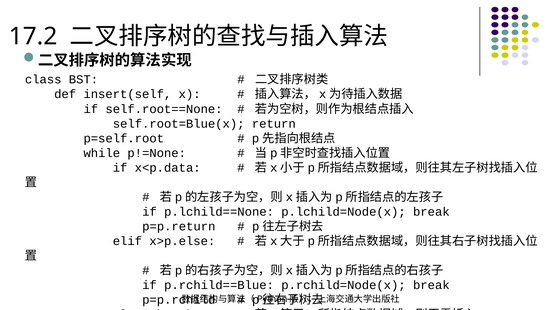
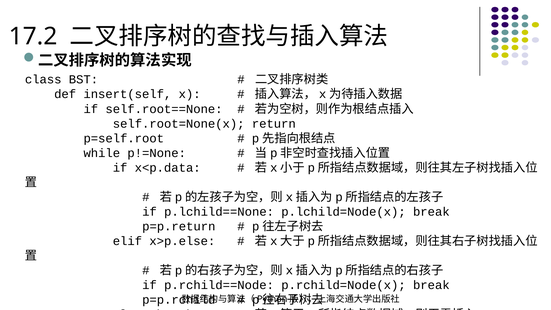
self.root=Blue(x: self.root=Blue(x -> self.root=None(x
p.rchild==Blue: p.rchild==Blue -> p.rchild==Node
